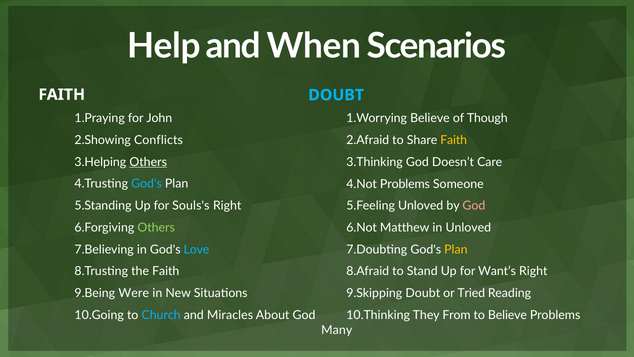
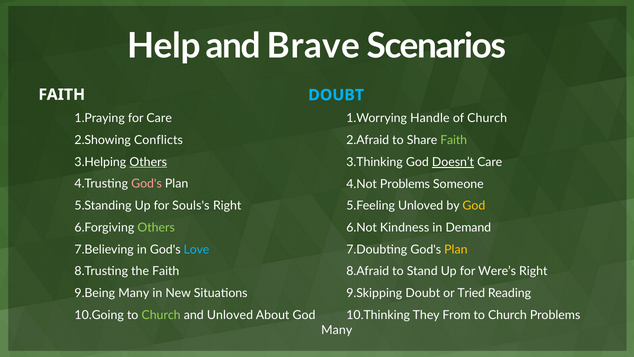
When: When -> Brave
for John: John -> Care
Believe at (430, 118): Believe -> Handle
of Though: Though -> Church
Faith at (454, 140) colour: yellow -> light green
Doesn’t underline: none -> present
God's at (147, 184) colour: light blue -> pink
God at (474, 206) colour: pink -> yellow
Matthew: Matthew -> Kindness
in Unloved: Unloved -> Demand
Want’s: Want’s -> Were’s
Were at (134, 293): Were -> Many
Church at (161, 315) colour: light blue -> light green
and Miracles: Miracles -> Unloved
Believe at (507, 315): Believe -> Church
